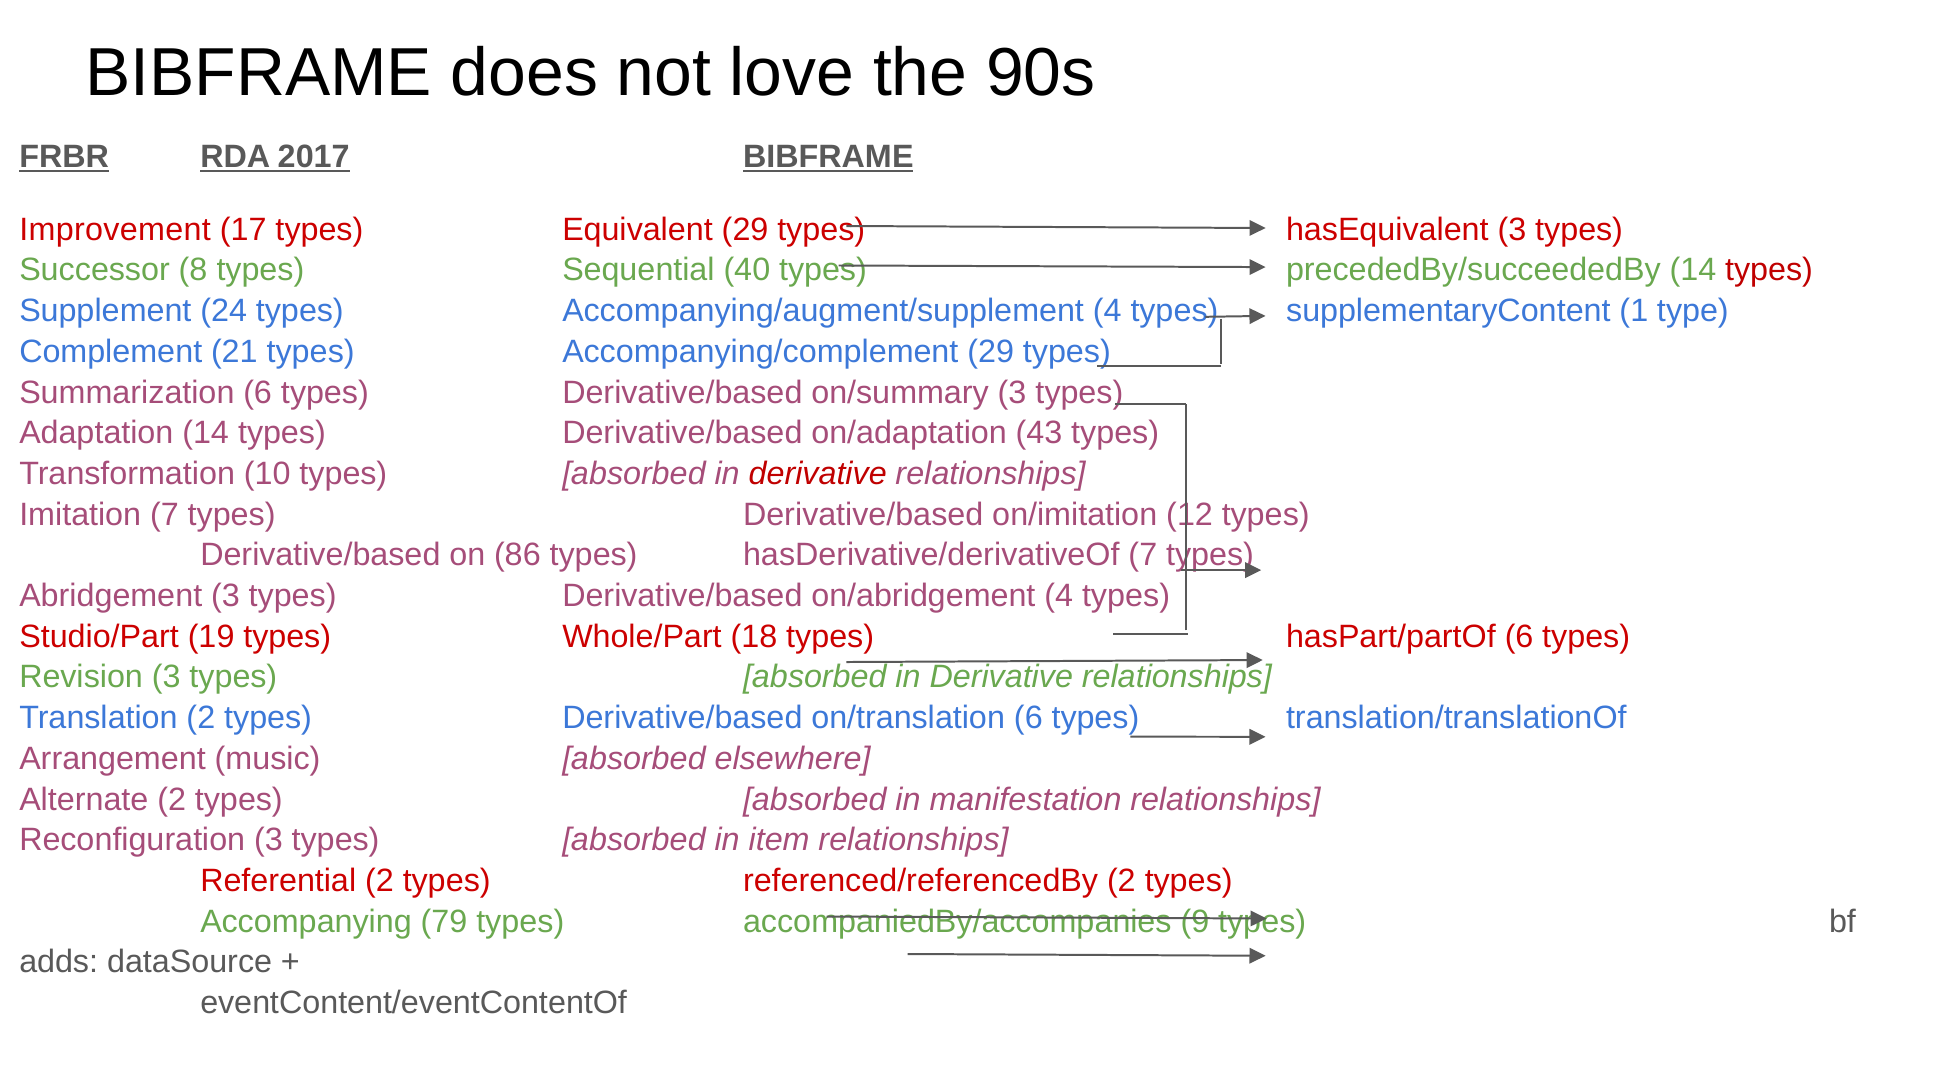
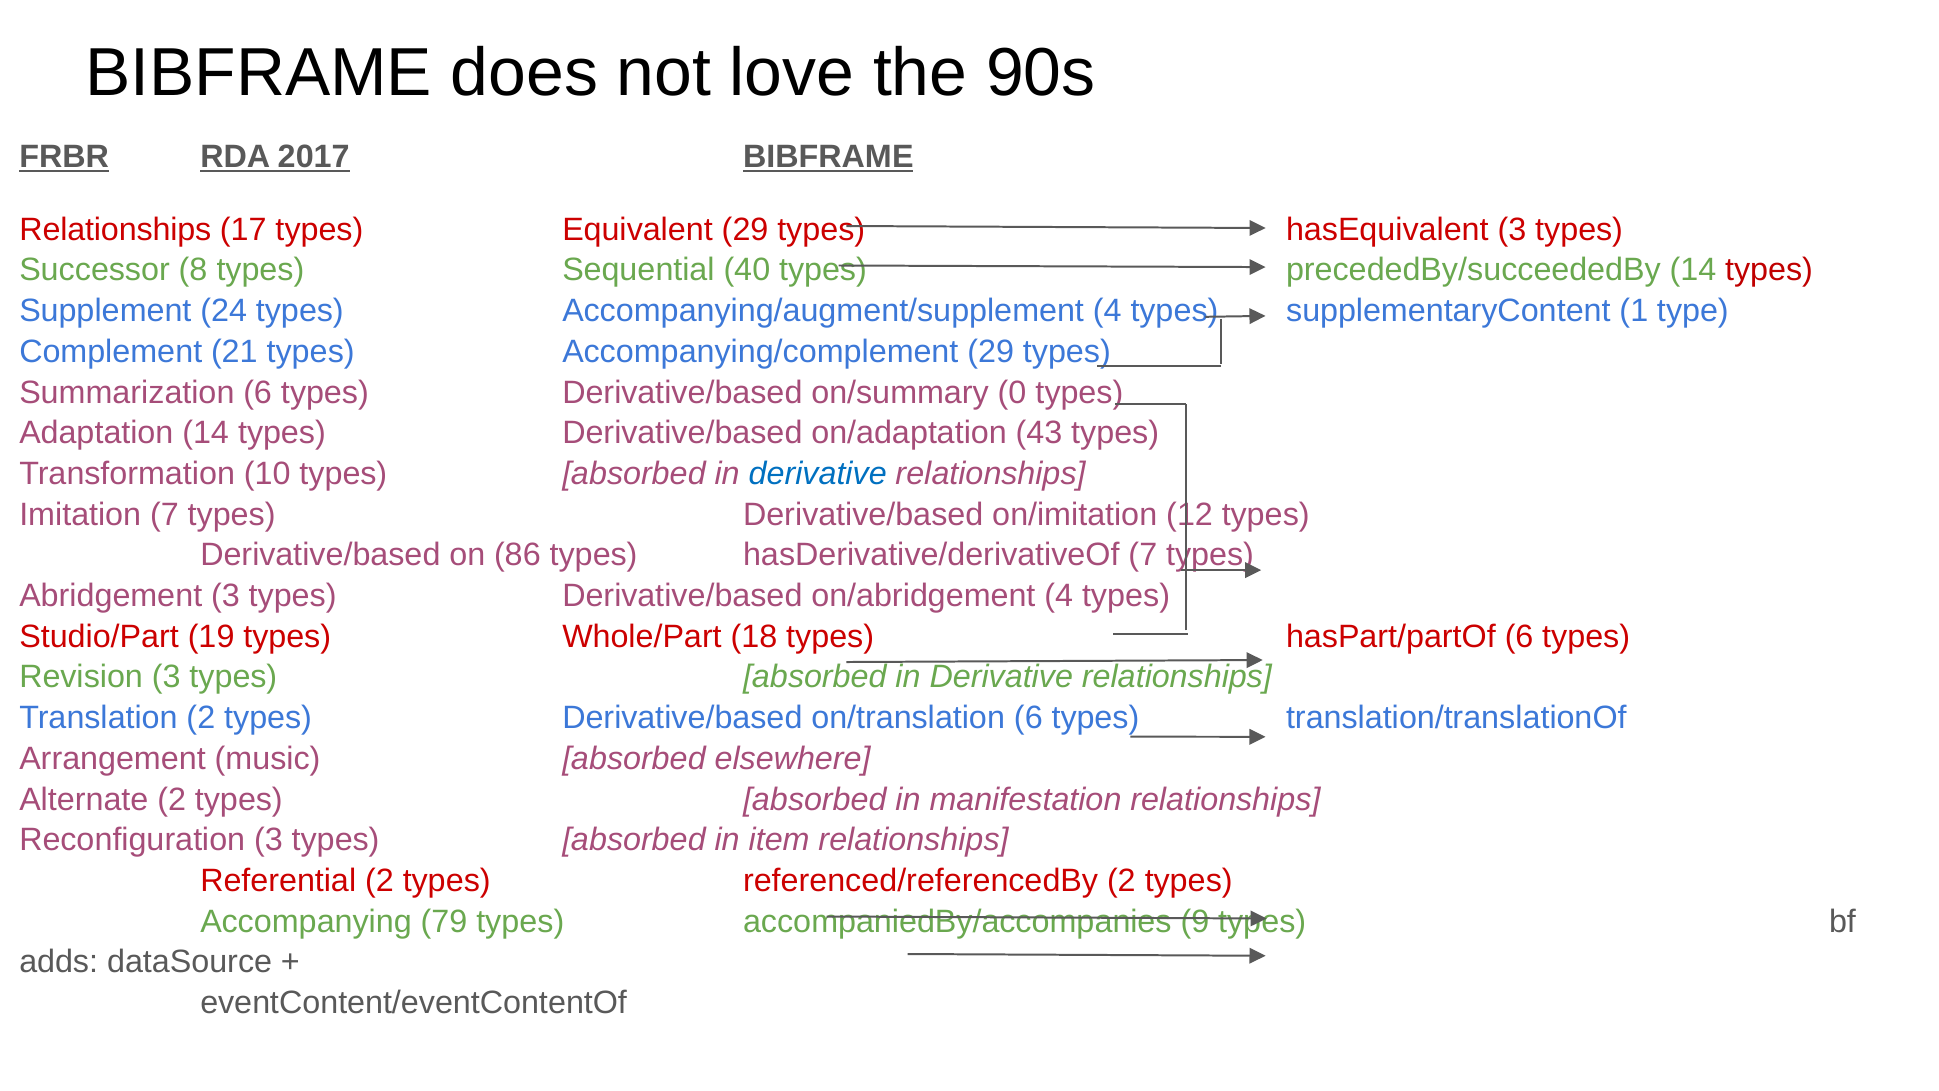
Improvement at (115, 230): Improvement -> Relationships
on/summary 3: 3 -> 0
derivative at (818, 474) colour: red -> blue
